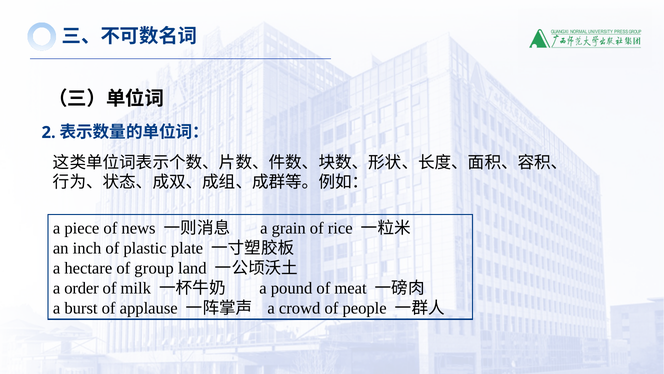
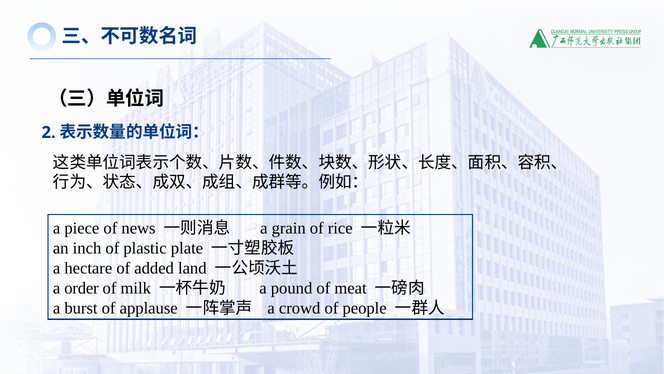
group: group -> added
